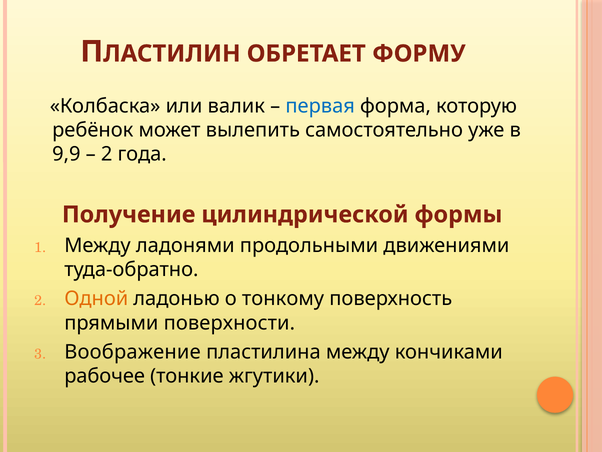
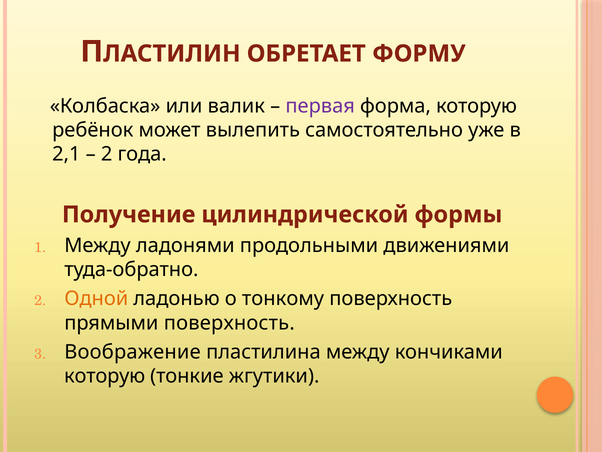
первая colour: blue -> purple
9,9: 9,9 -> 2,1
прямыми поверхности: поверхности -> поверхность
рабочее at (105, 376): рабочее -> которую
